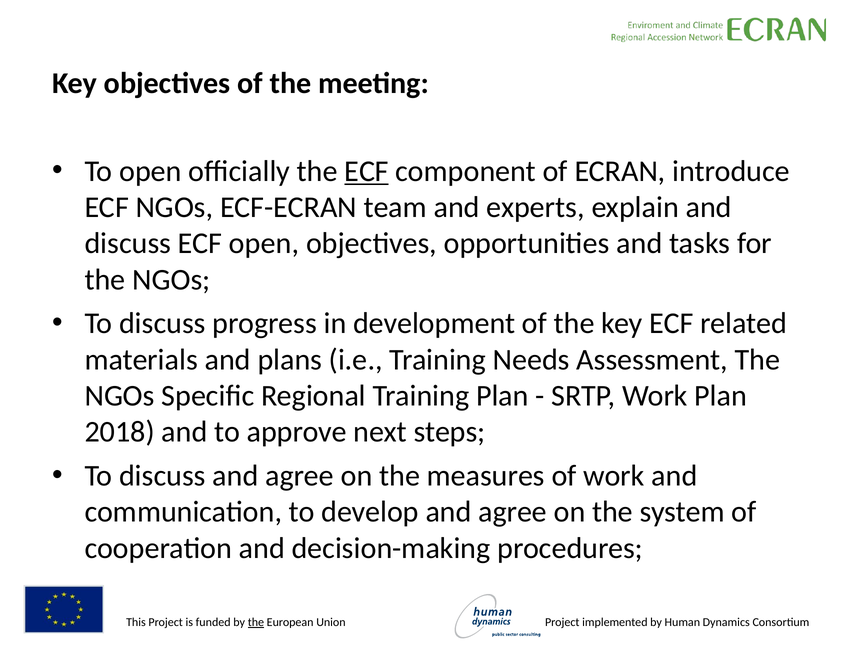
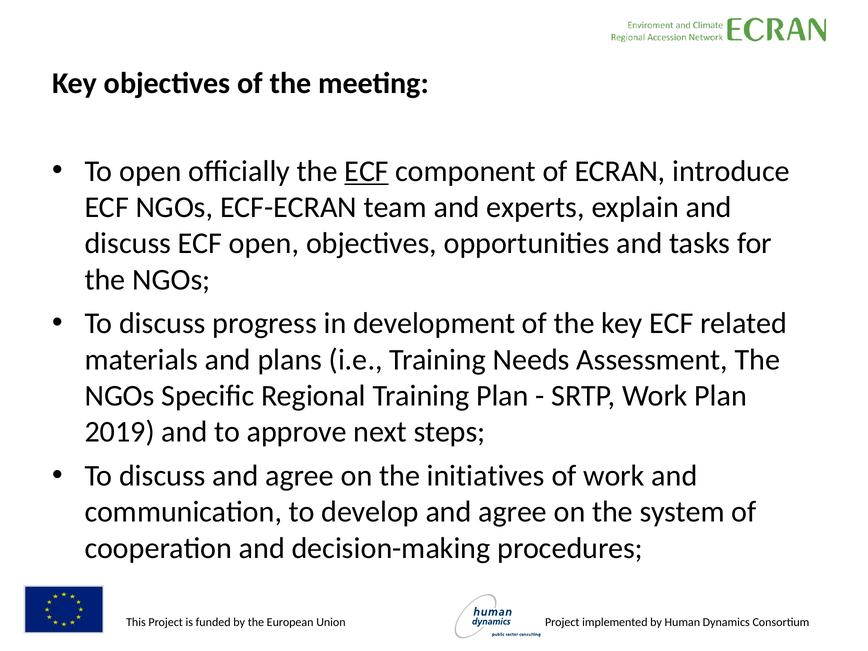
2018: 2018 -> 2019
measures: measures -> initiatives
the at (256, 622) underline: present -> none
